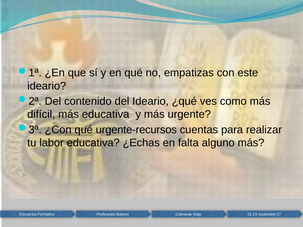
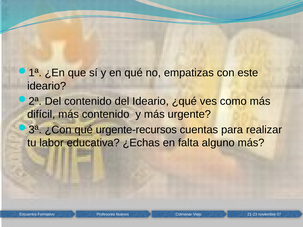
más educativa: educativa -> contenido
